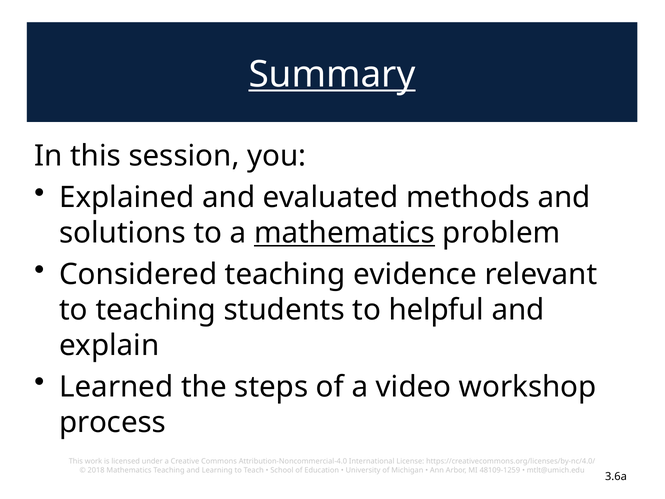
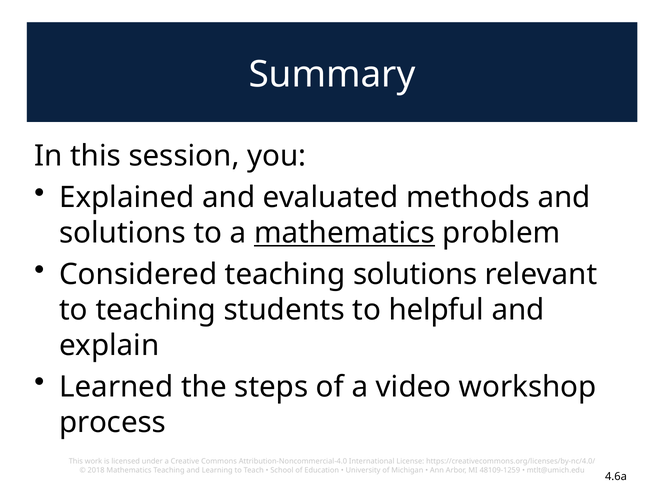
Summary underline: present -> none
teaching evidence: evidence -> solutions
3.6a: 3.6a -> 4.6a
